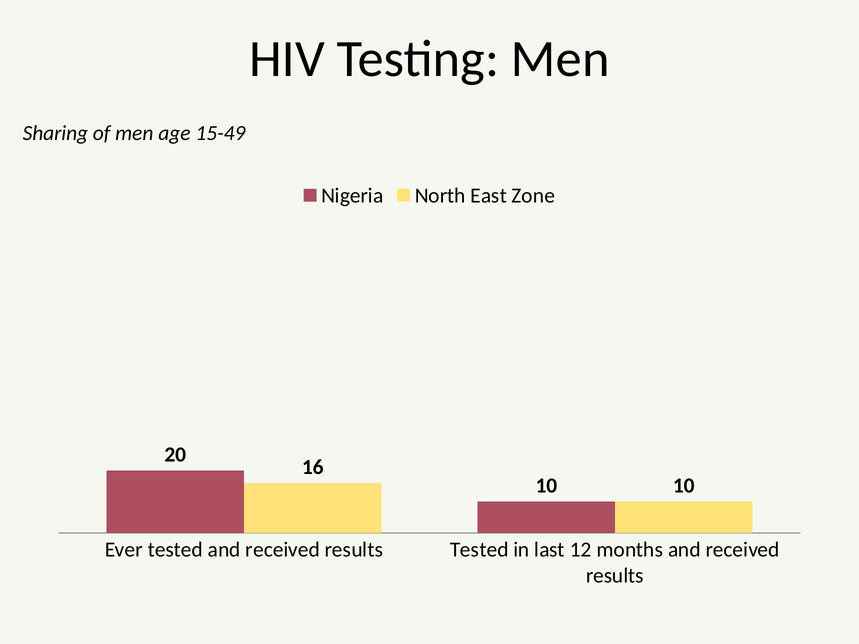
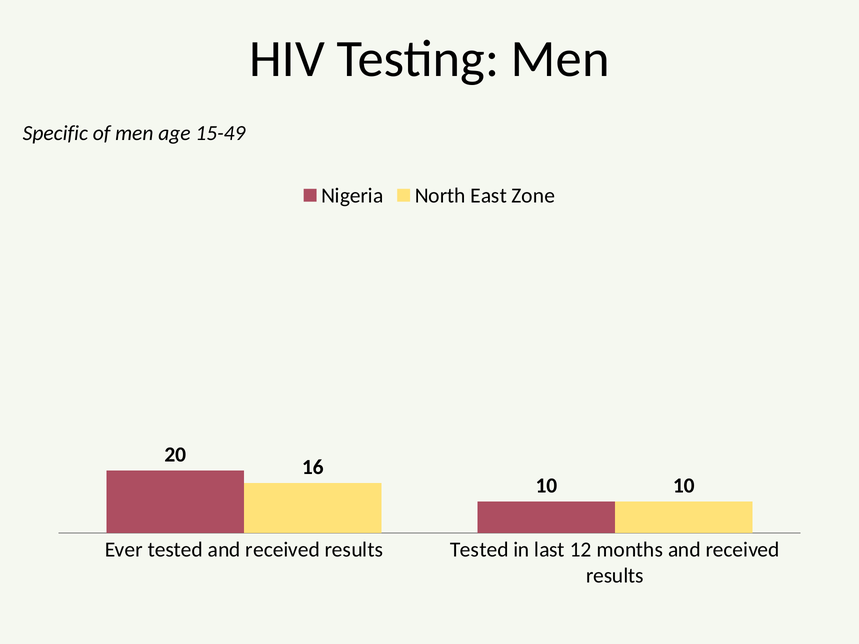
Sharing: Sharing -> Specific
